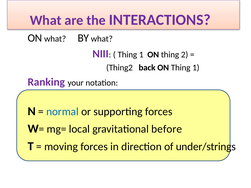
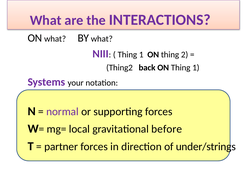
Ranking: Ranking -> Systems
normal colour: blue -> purple
moving: moving -> partner
